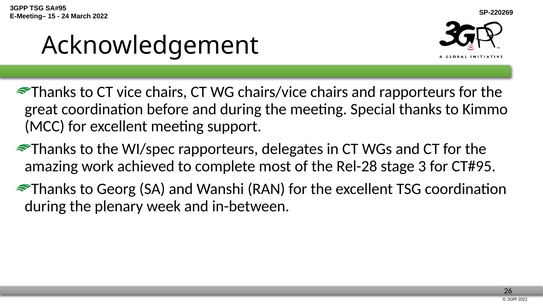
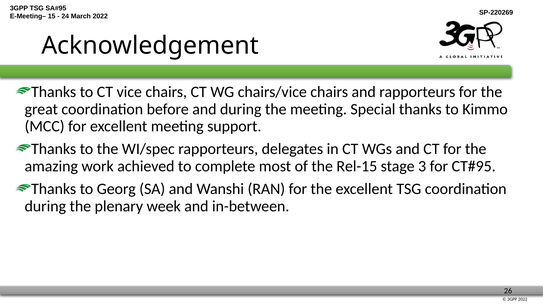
Rel-28: Rel-28 -> Rel-15
